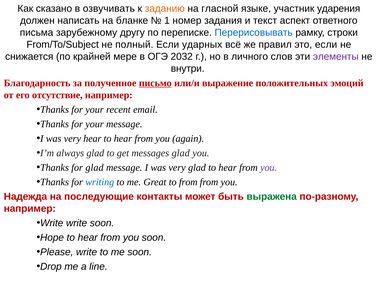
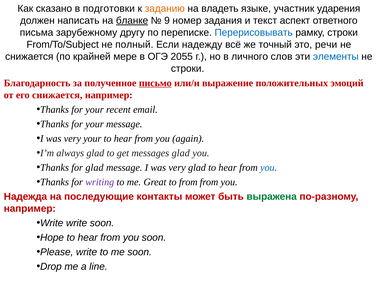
озвучивать: озвучивать -> подготовки
гласной: гласной -> владеть
бланке underline: none -> present
1: 1 -> 9
ударных: ударных -> надежду
правил: правил -> точный
это если: если -> речи
2032: 2032 -> 2055
элементы colour: purple -> blue
внутри at (188, 68): внутри -> строки
его отсутствие: отсутствие -> снижается
very hear: hear -> your
you at (269, 167) colour: purple -> blue
writing colour: blue -> purple
